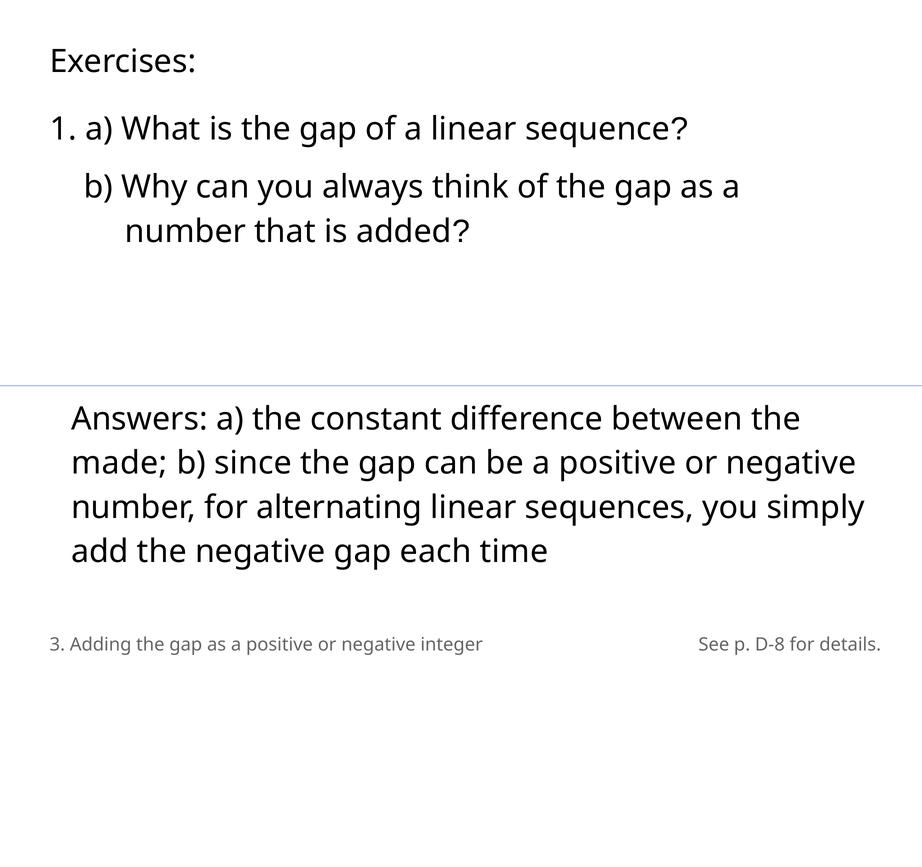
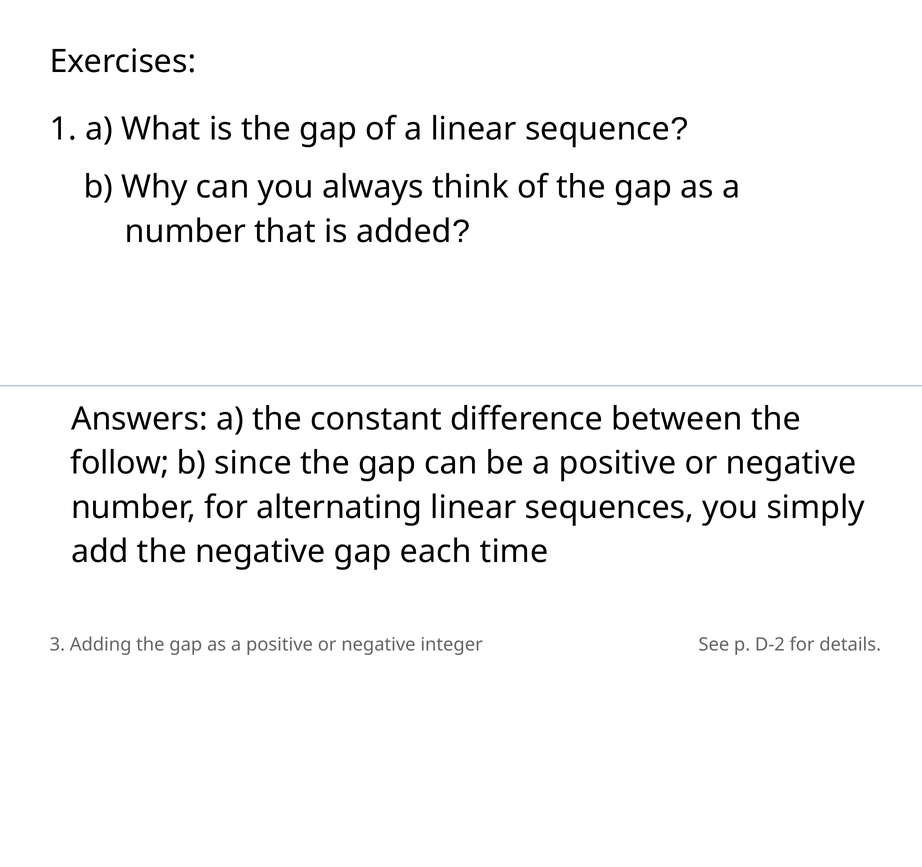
made: made -> follow
D-8: D-8 -> D-2
